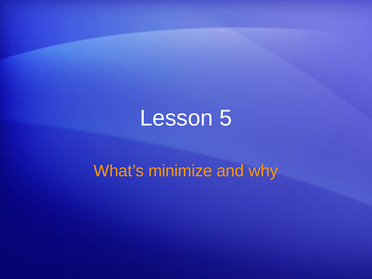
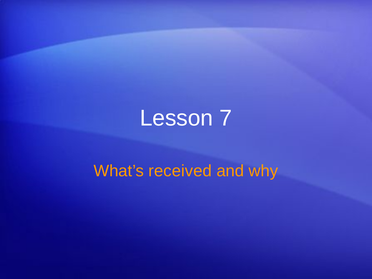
5: 5 -> 7
minimize: minimize -> received
